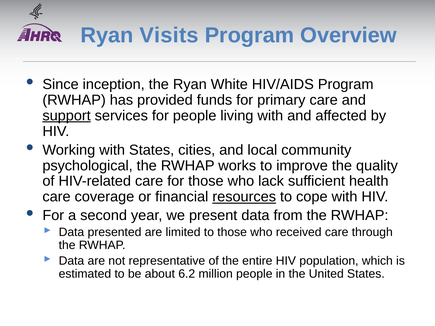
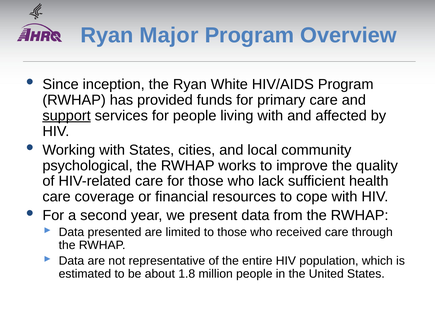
Visits: Visits -> Major
resources underline: present -> none
6.2: 6.2 -> 1.8
